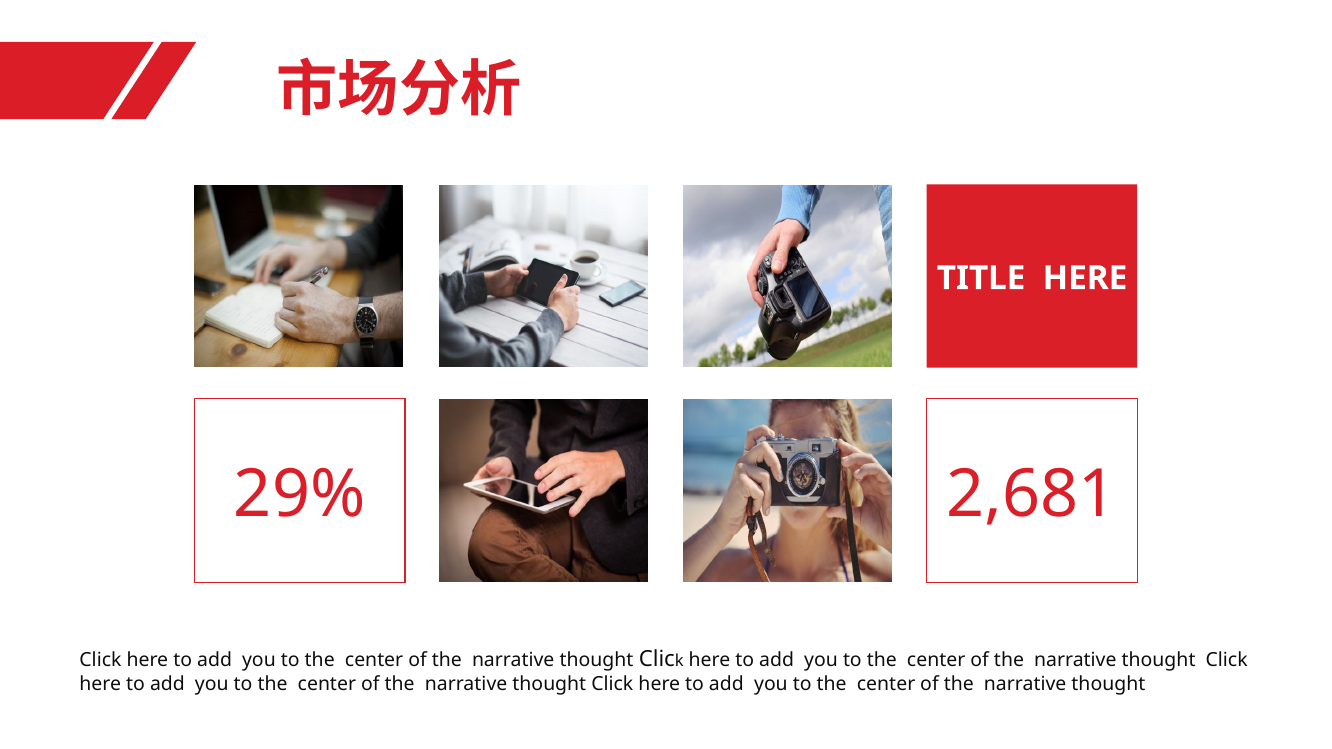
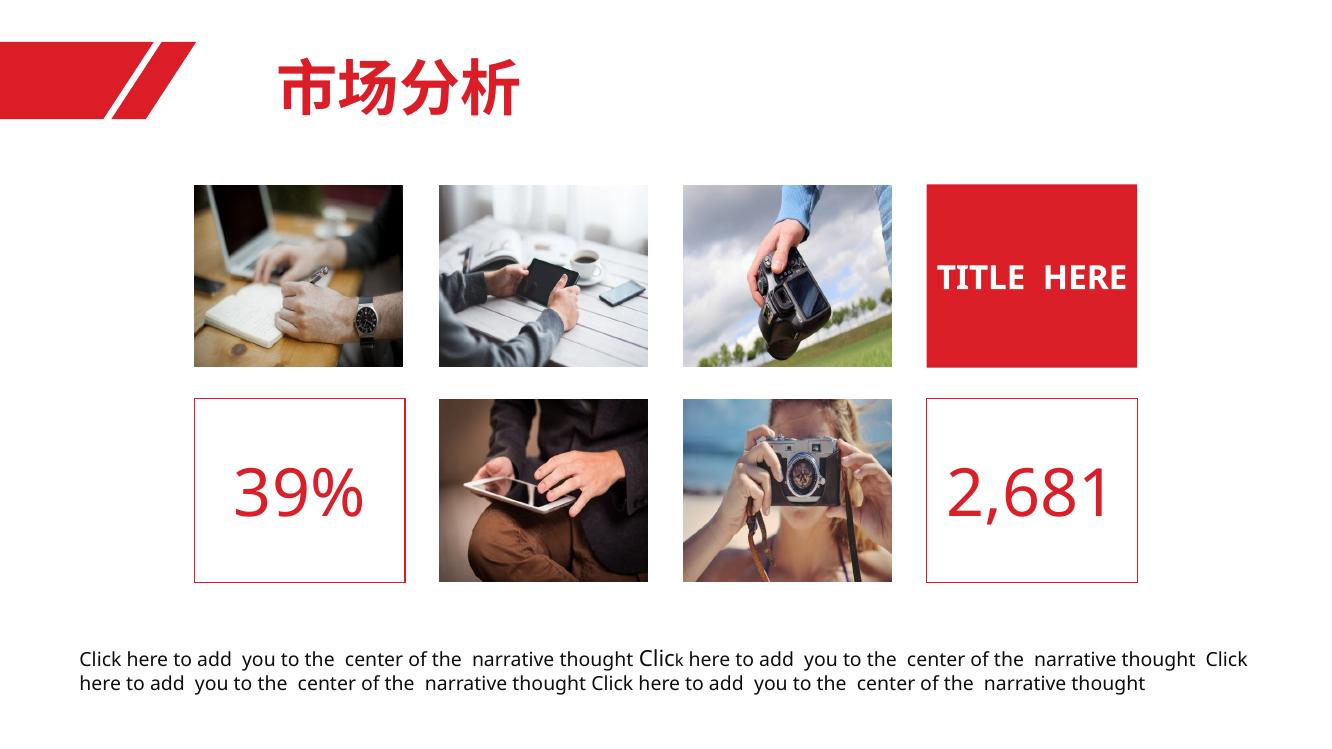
29%: 29% -> 39%
